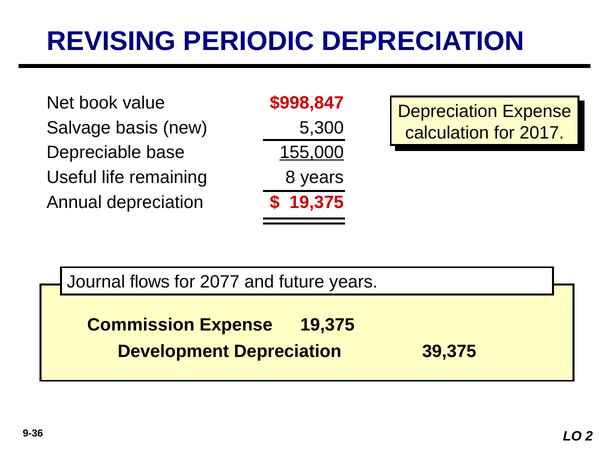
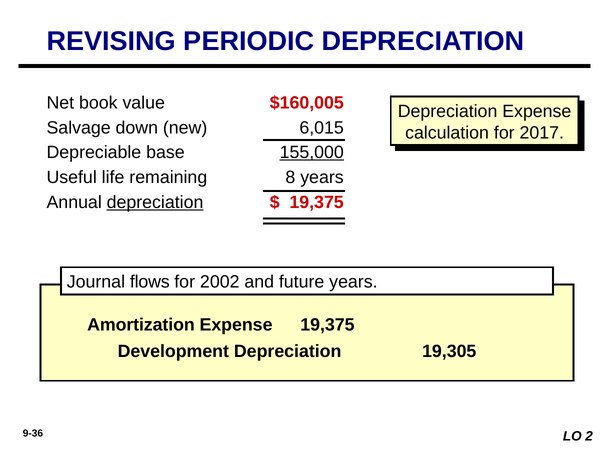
$998,847: $998,847 -> $160,005
basis: basis -> down
5,300: 5,300 -> 6,015
depreciation at (155, 202) underline: none -> present
2077: 2077 -> 2002
Commission: Commission -> Amortization
39,375: 39,375 -> 19,305
